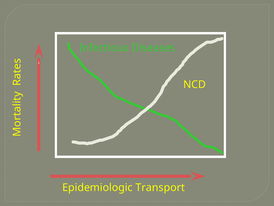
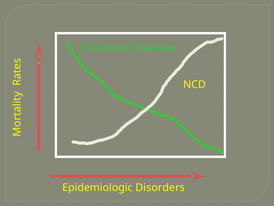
Transport: Transport -> Disorders
